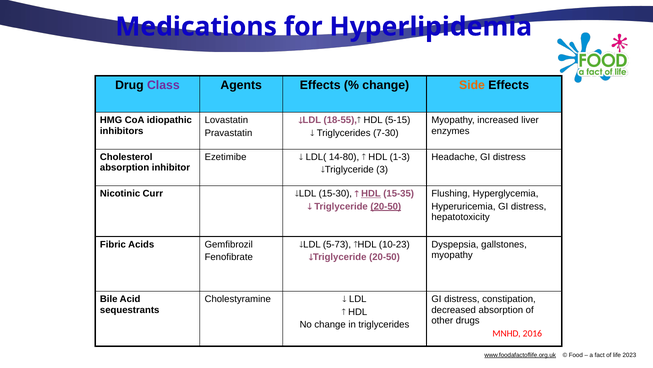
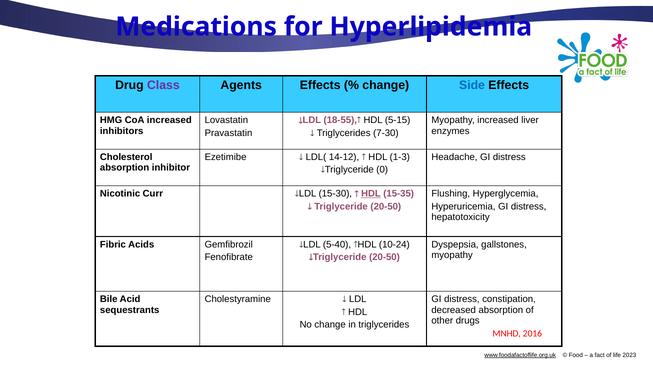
Side colour: orange -> blue
CoA idiopathic: idiopathic -> increased
14-80: 14-80 -> 14-12
3: 3 -> 0
20-50 at (386, 206) underline: present -> none
5-73: 5-73 -> 5-40
10-23: 10-23 -> 10-24
